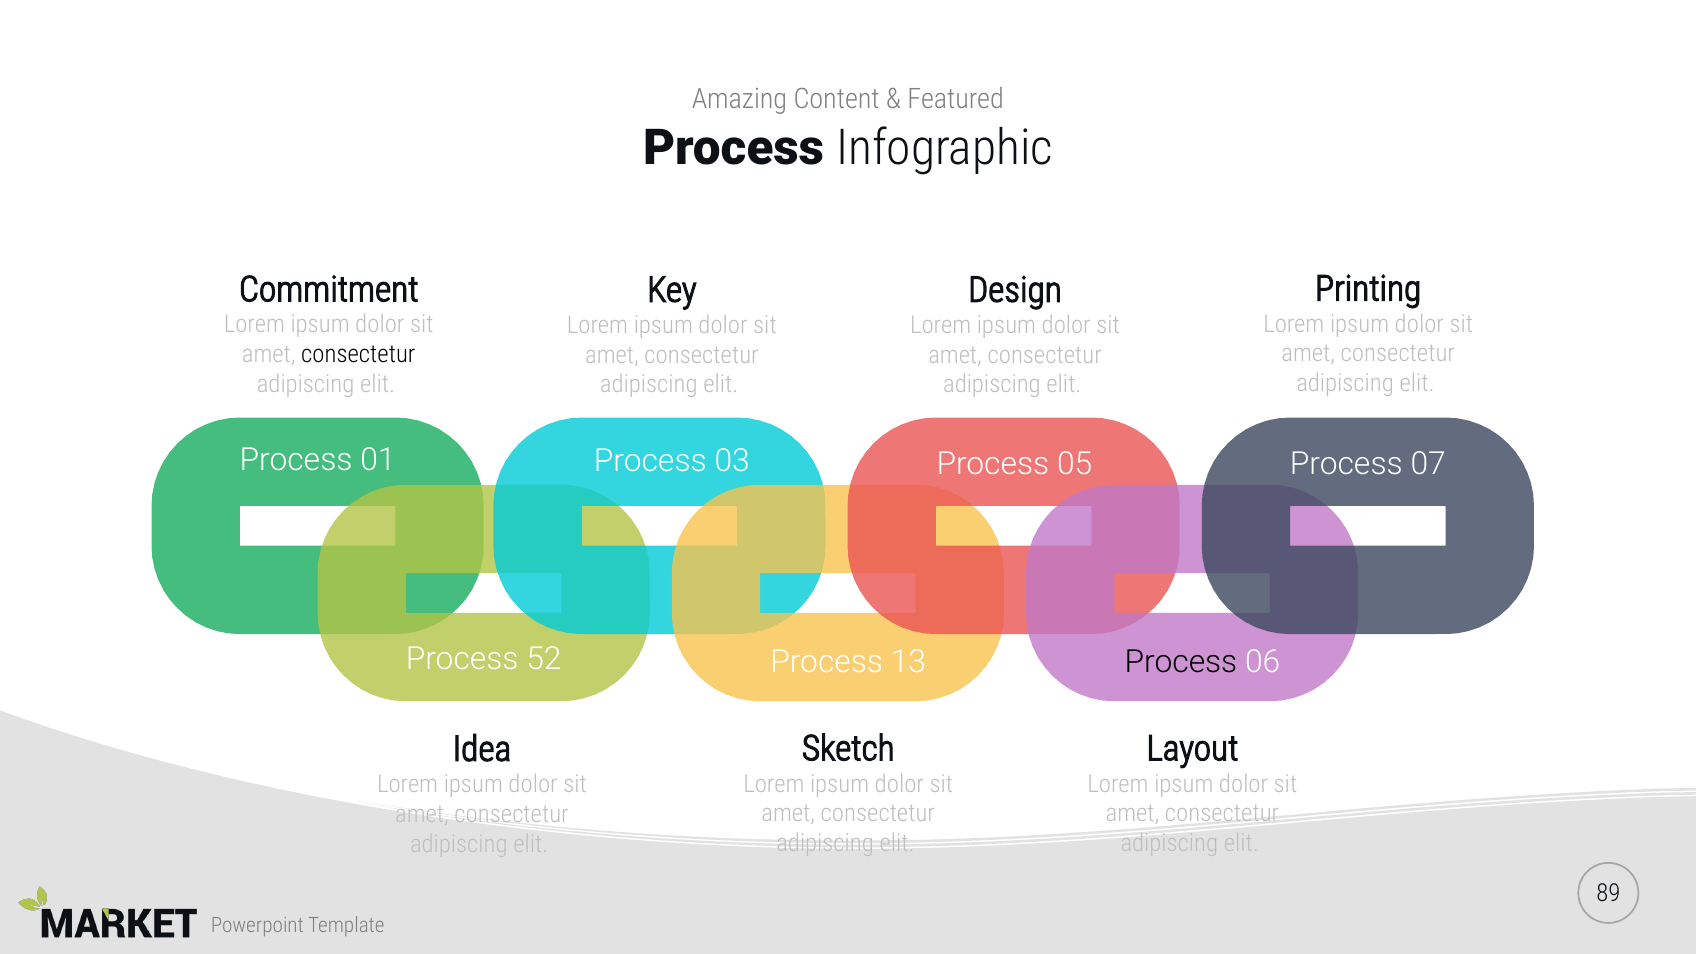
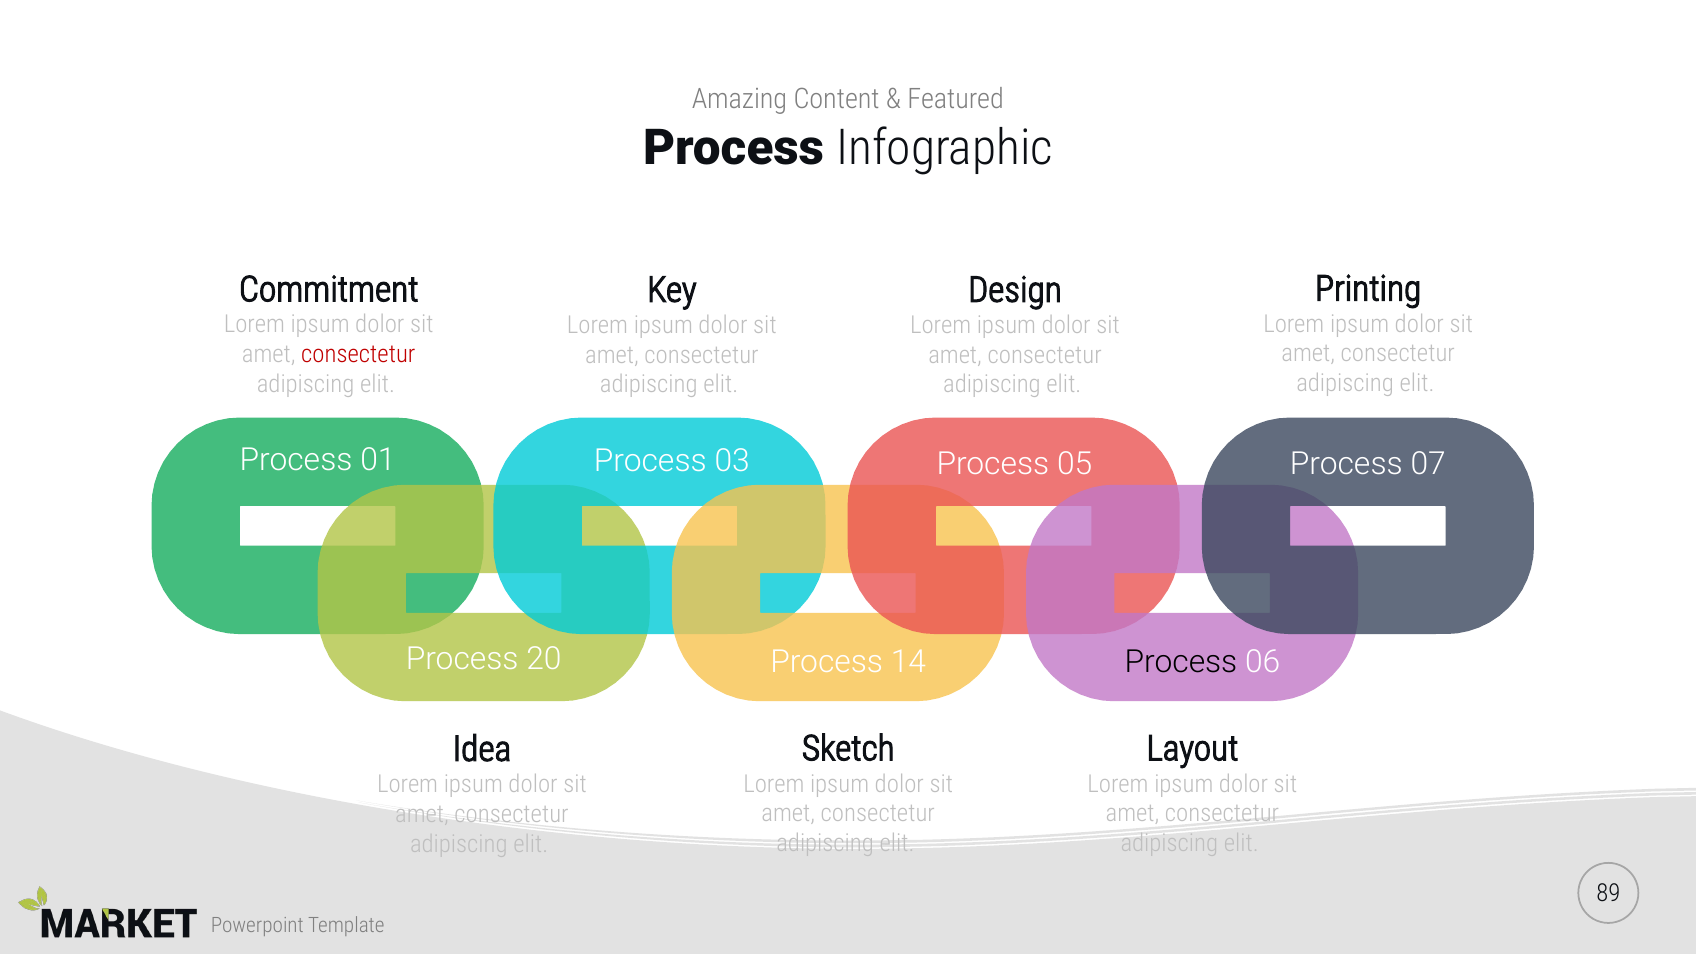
consectetur at (358, 355) colour: black -> red
52: 52 -> 20
13: 13 -> 14
